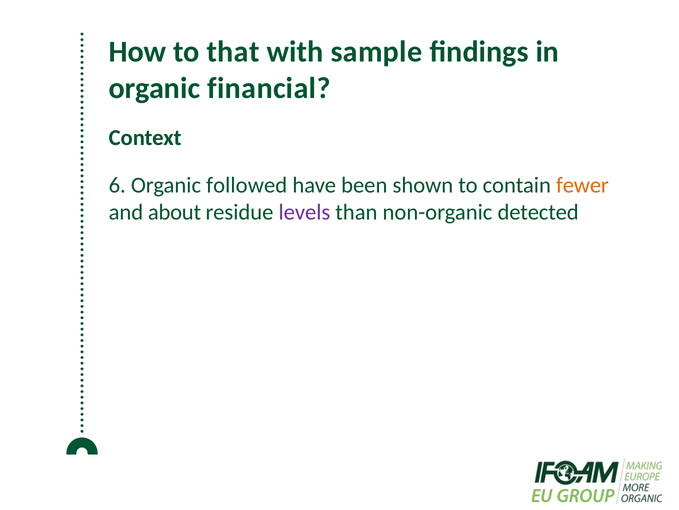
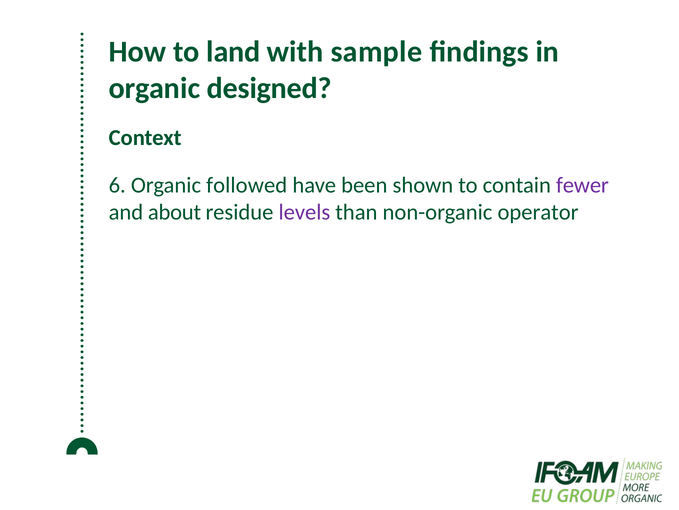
that: that -> land
financial: financial -> designed
fewer colour: orange -> purple
detected: detected -> operator
